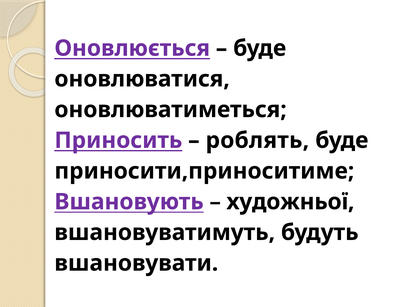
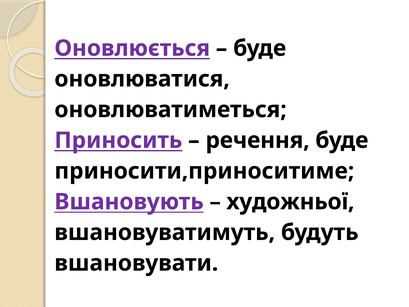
роблять: роблять -> речення
